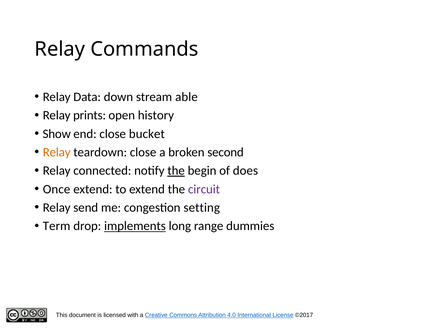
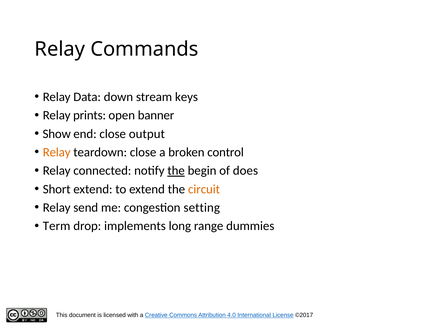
able: able -> keys
history: history -> banner
bucket: bucket -> output
second: second -> control
Once: Once -> Short
circuit colour: purple -> orange
implements underline: present -> none
